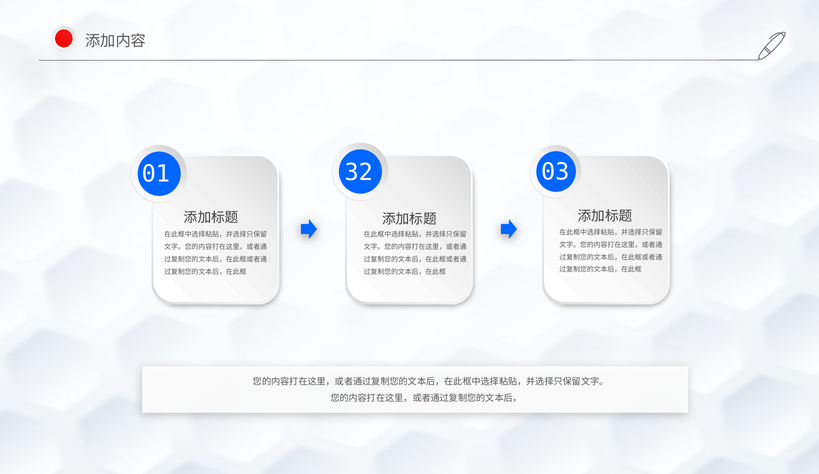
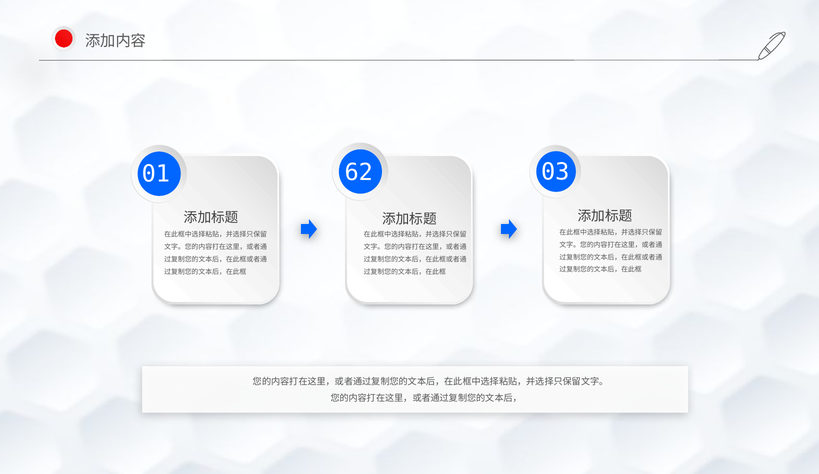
32: 32 -> 62
